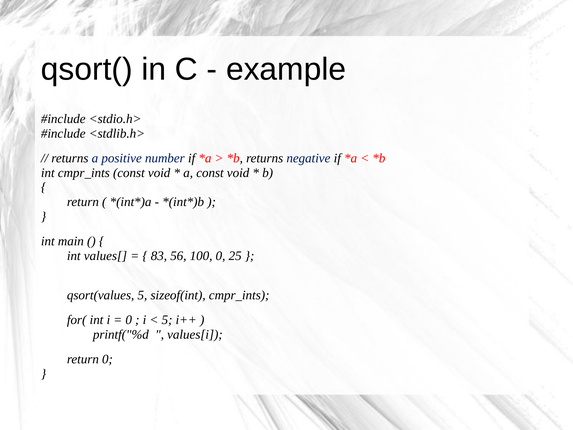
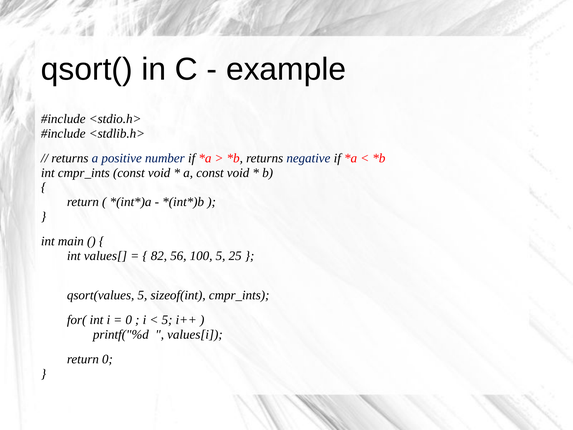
83: 83 -> 82
100 0: 0 -> 5
